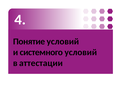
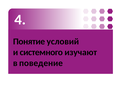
системного условий: условий -> изучают
аттестации: аттестации -> поведение
